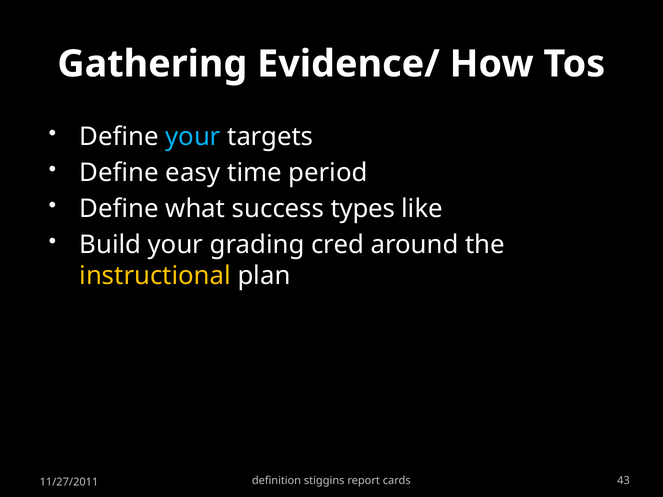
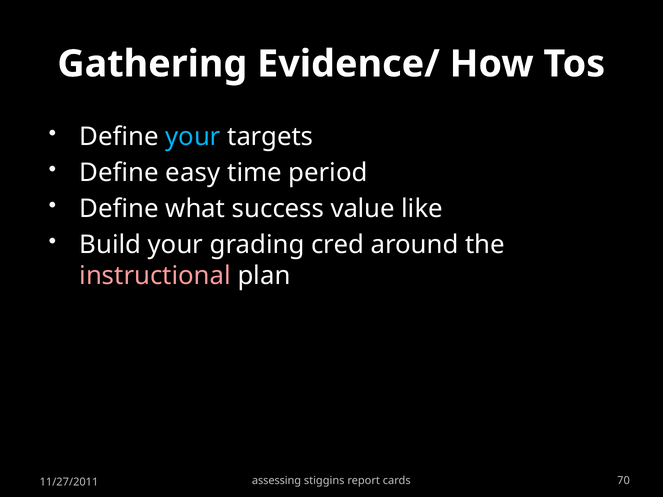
types: types -> value
instructional colour: yellow -> pink
definition: definition -> assessing
43: 43 -> 70
